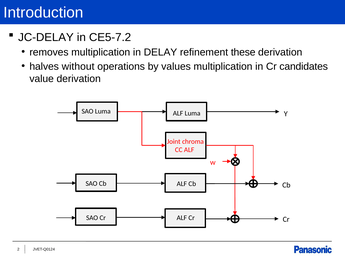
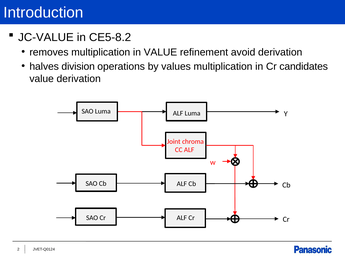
JC-DELAY: JC-DELAY -> JC-VALUE
CE5-7.2: CE5-7.2 -> CE5-8.2
in DELAY: DELAY -> VALUE
these: these -> avoid
without: without -> division
